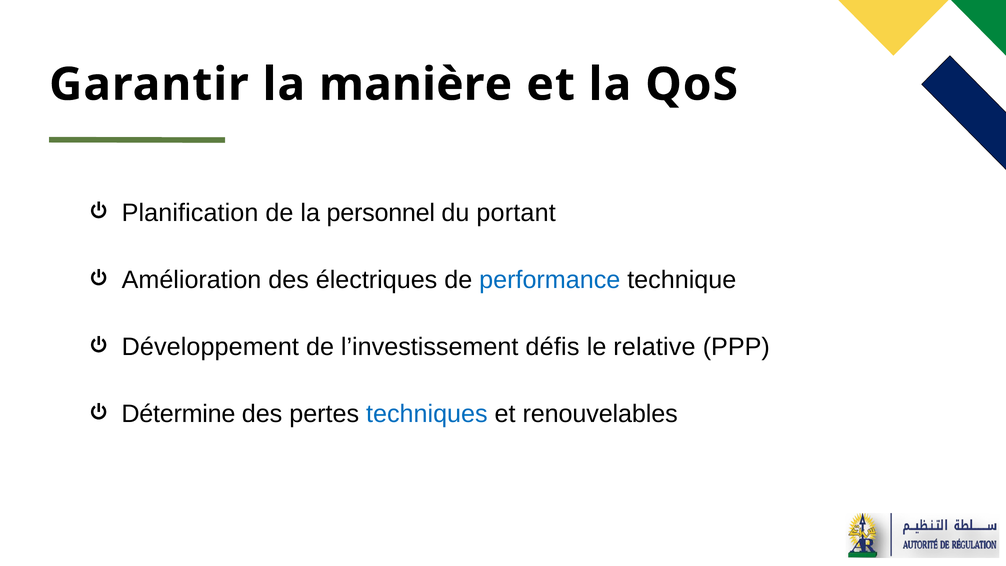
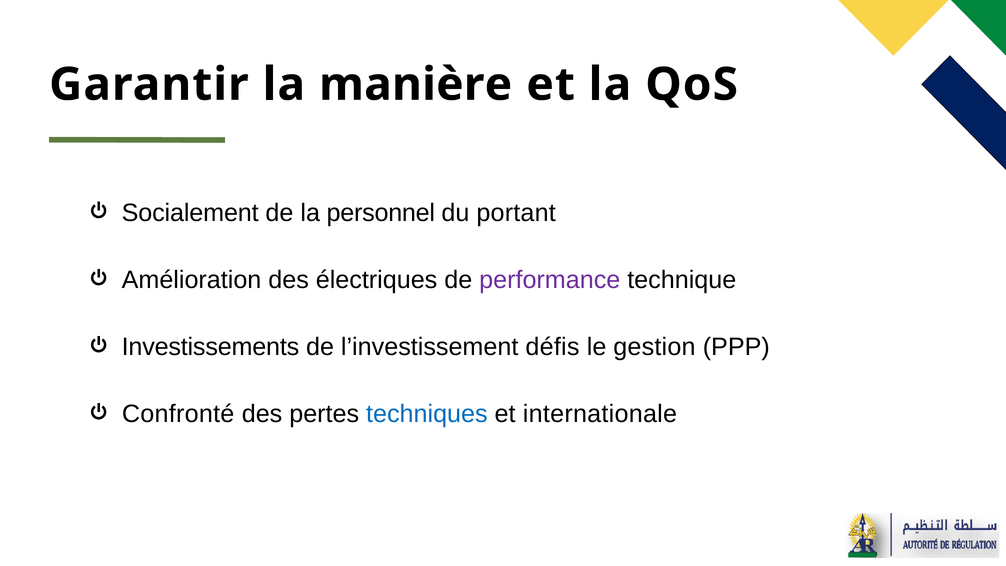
Planification: Planification -> Socialement
performance colour: blue -> purple
Développement: Développement -> Investissements
relative: relative -> gestion
Détermine: Détermine -> Confronté
renouvelables: renouvelables -> internationale
